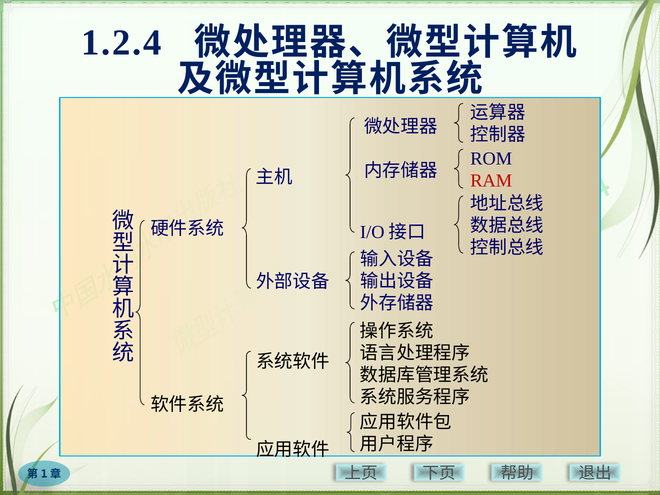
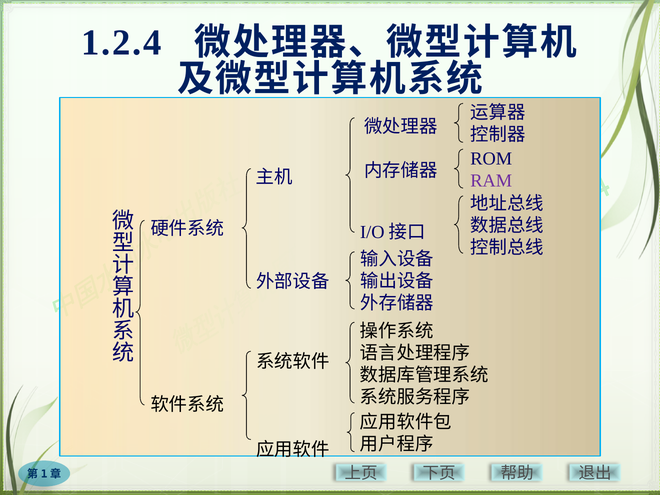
RAM colour: red -> purple
